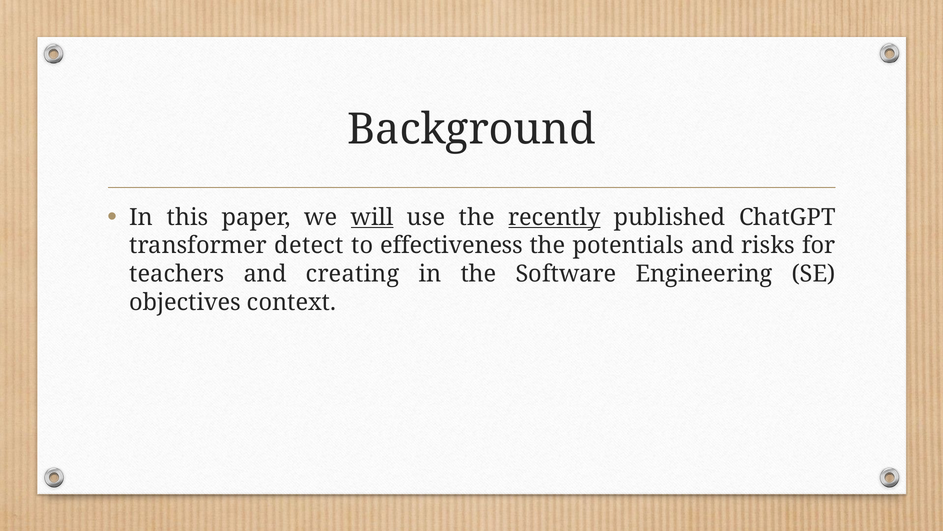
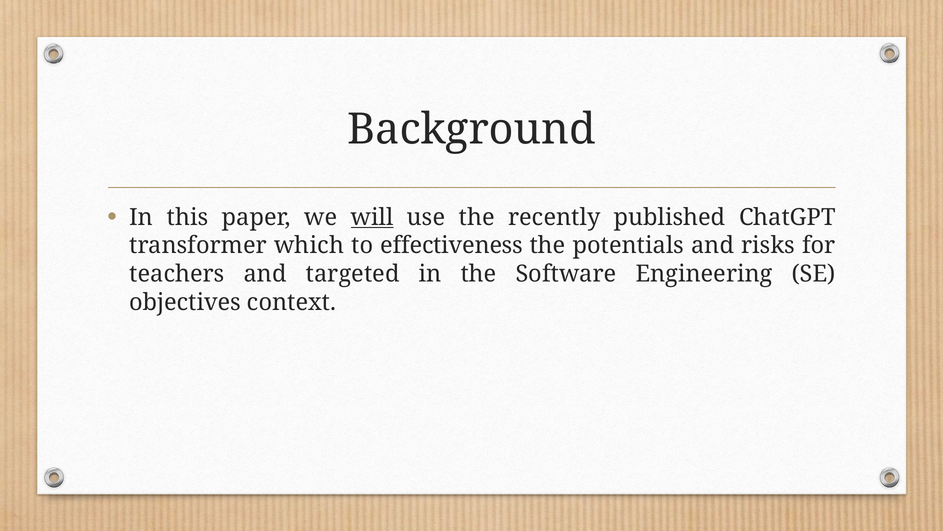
recently underline: present -> none
detect: detect -> which
creating: creating -> targeted
